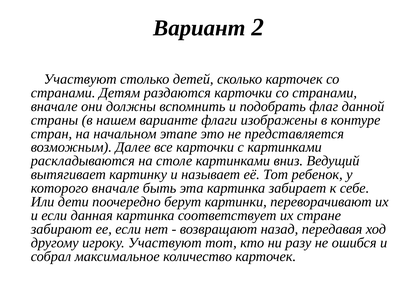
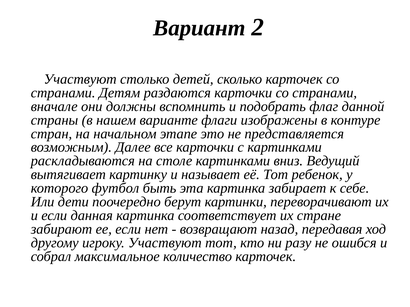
которого вначале: вначале -> футбол
